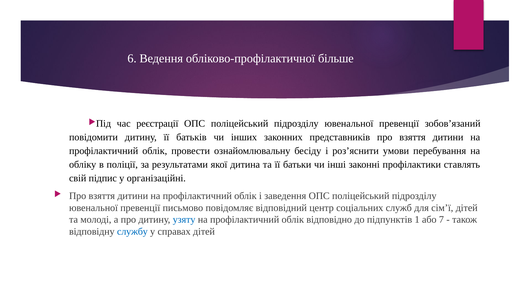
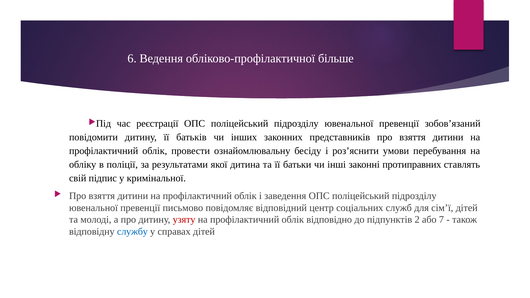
профілактики: профілактики -> протиправних
організаційні: організаційні -> кримінальної
узяту colour: blue -> red
1: 1 -> 2
